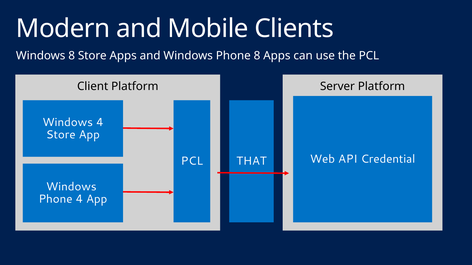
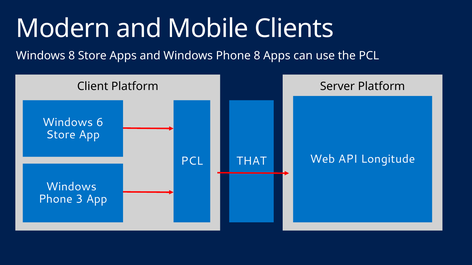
Windows 4: 4 -> 6
Credential: Credential -> Longitude
Phone 4: 4 -> 3
